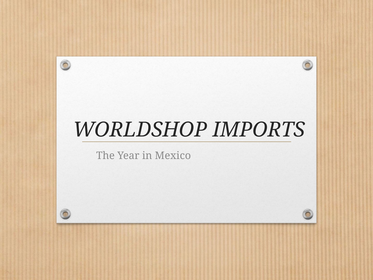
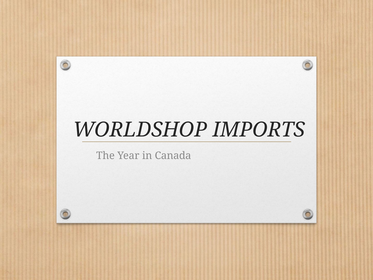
Mexico: Mexico -> Canada
